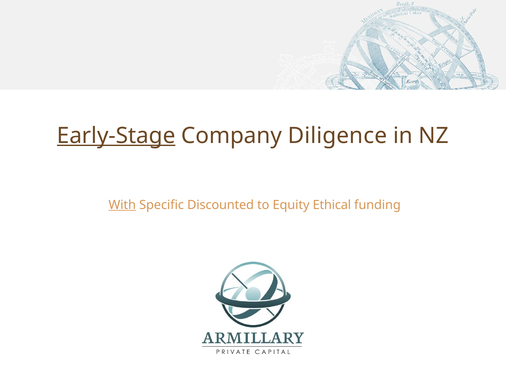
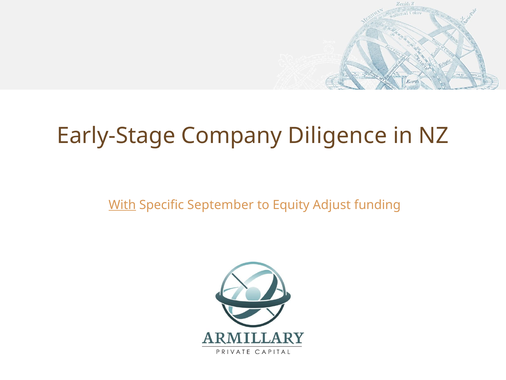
Early-Stage underline: present -> none
Discounted: Discounted -> September
Ethical: Ethical -> Adjust
